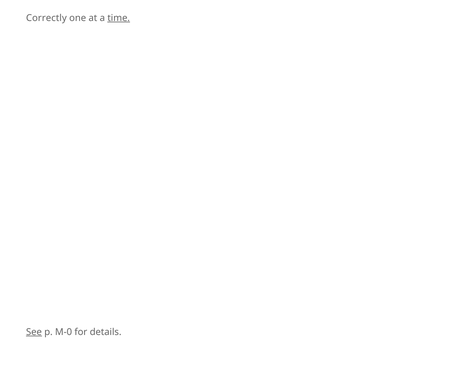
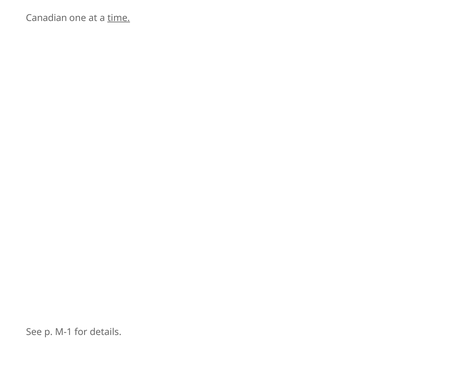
Correctly: Correctly -> Canadian
See underline: present -> none
M-0: M-0 -> M-1
